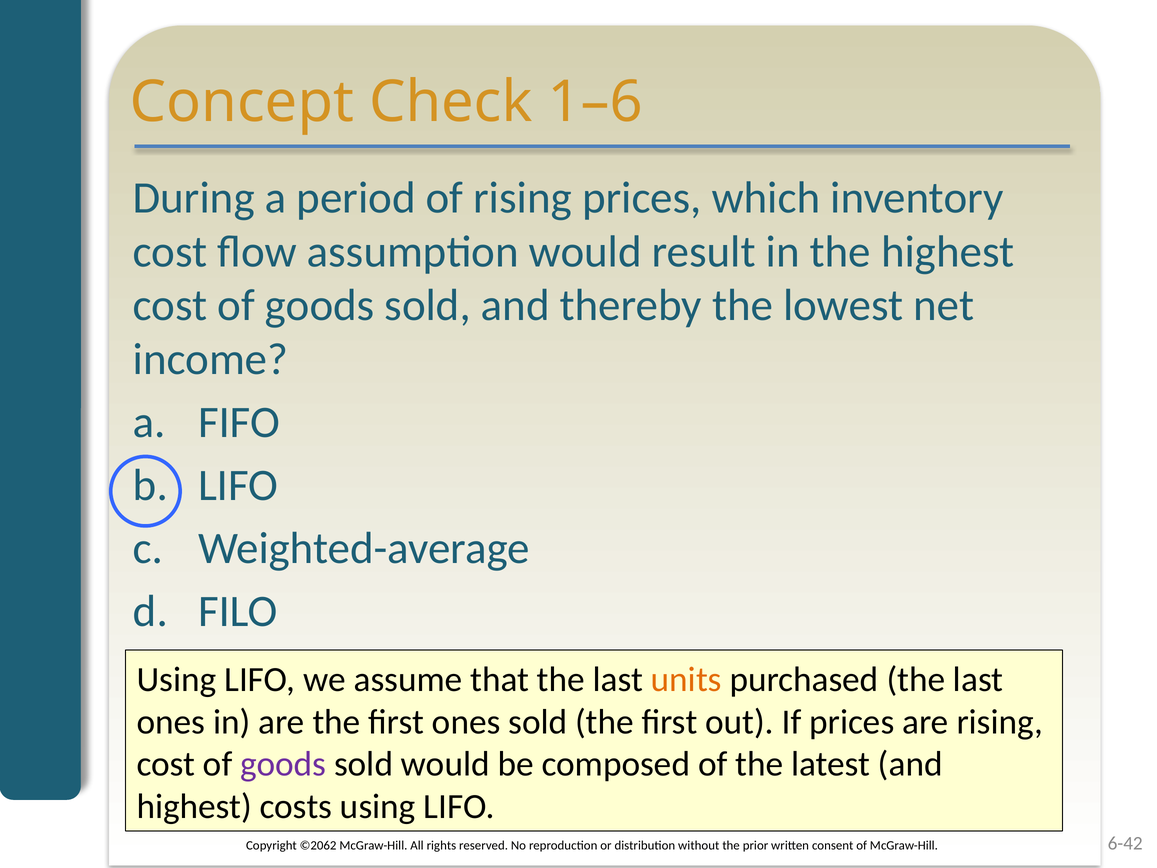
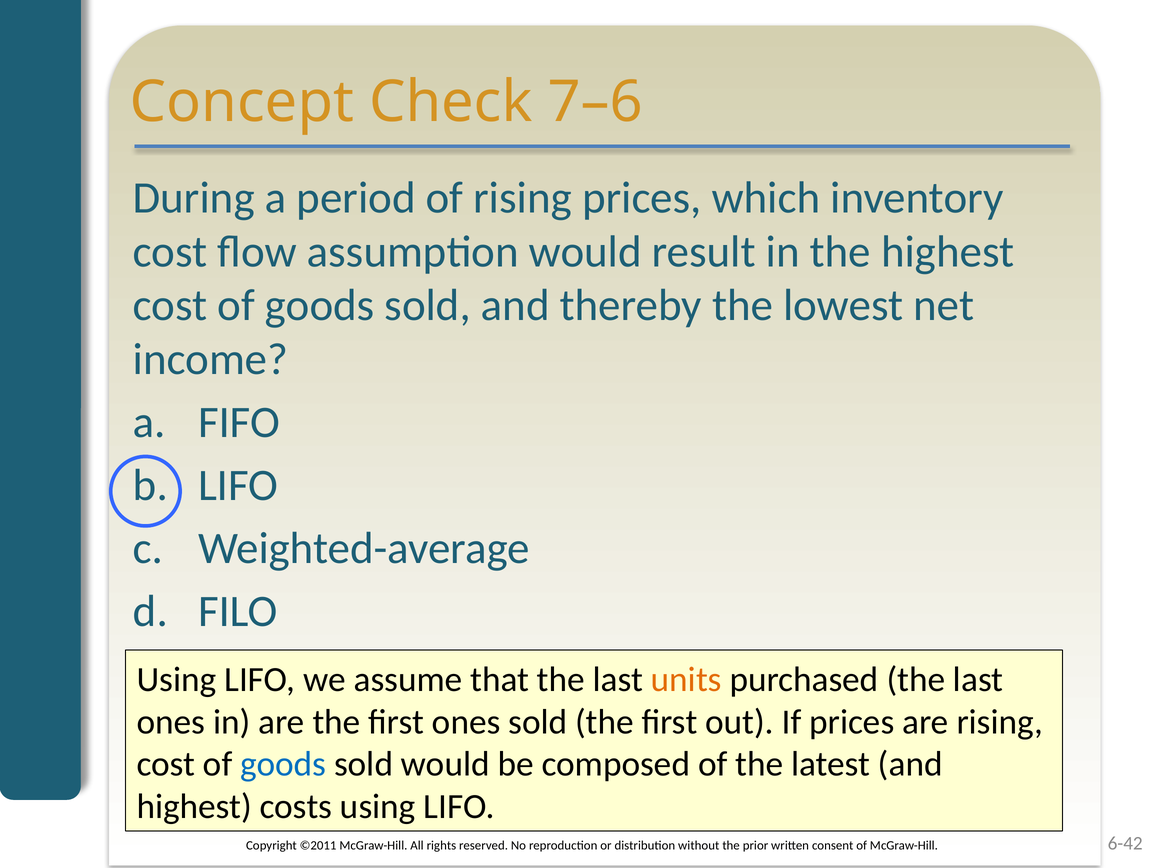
1–6: 1–6 -> 7–6
goods at (283, 764) colour: purple -> blue
©2062: ©2062 -> ©2011
